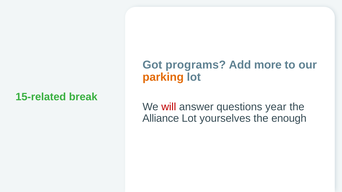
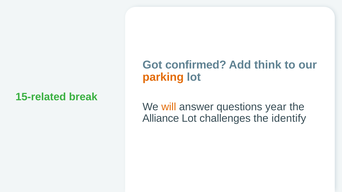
programs: programs -> confirmed
more: more -> think
will colour: red -> orange
yourselves: yourselves -> challenges
enough: enough -> identify
